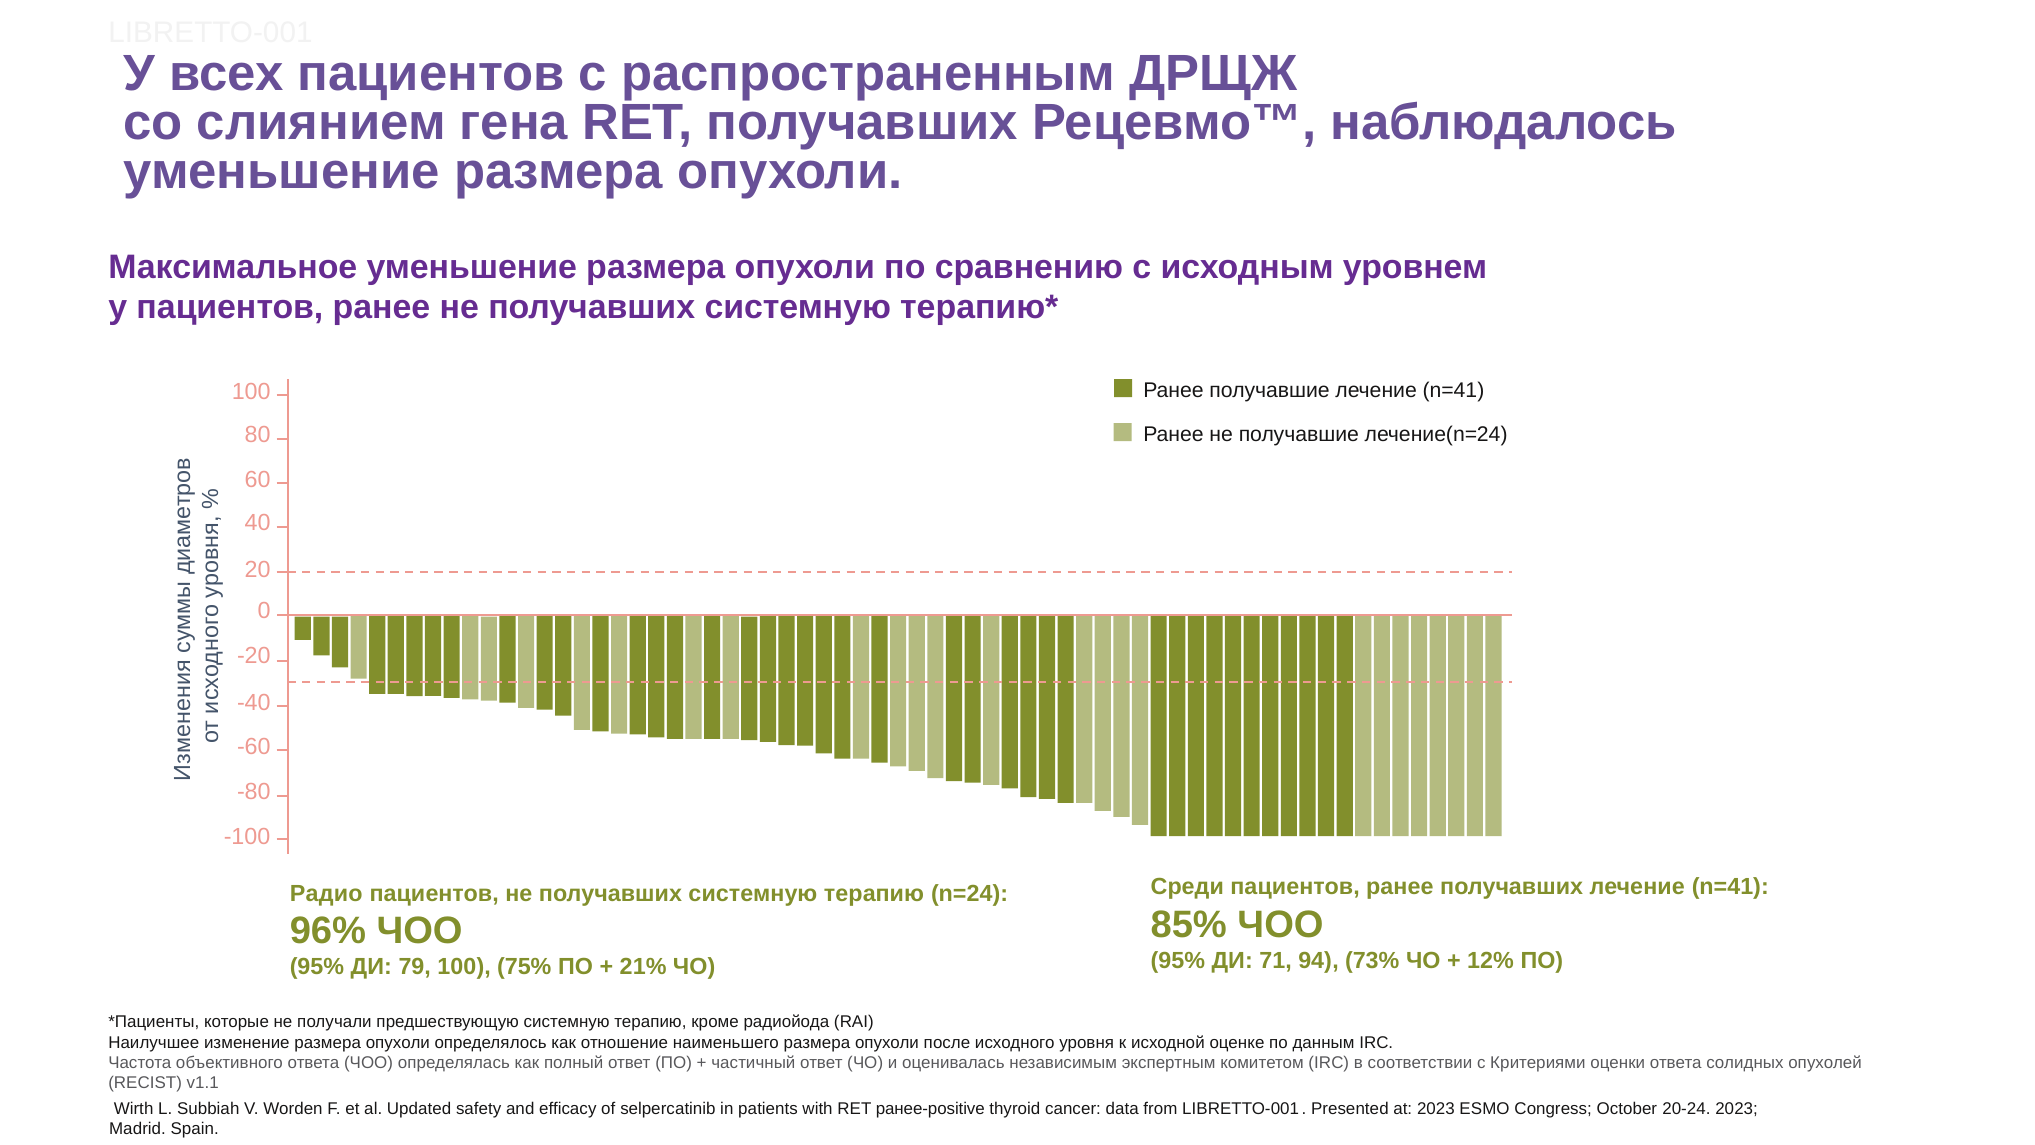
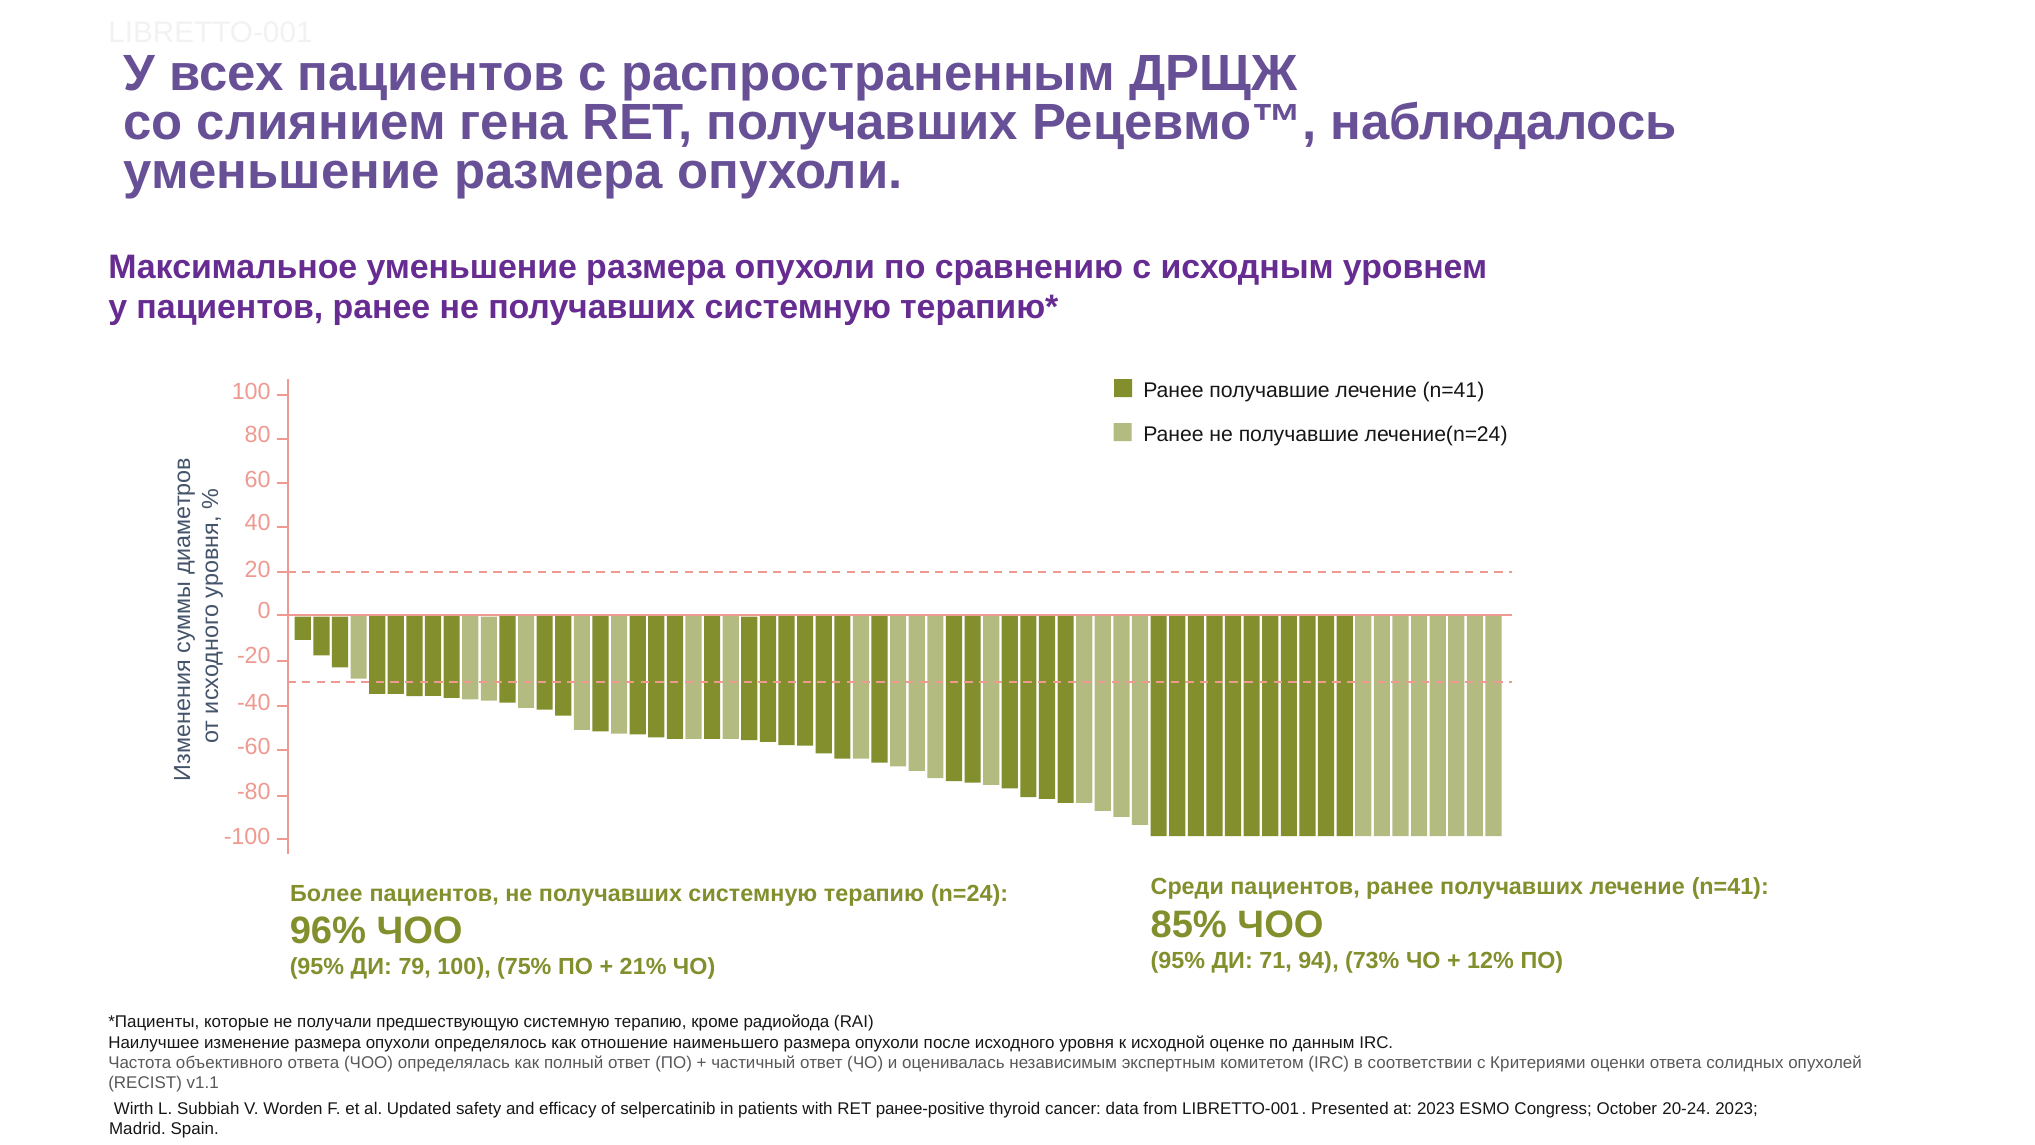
Радио: Радио -> Более
